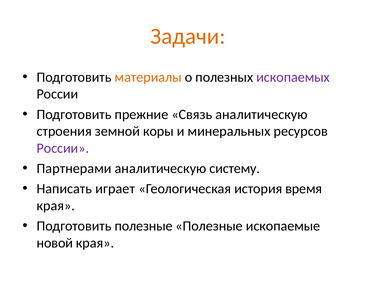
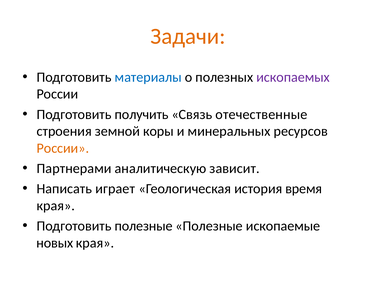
материалы colour: orange -> blue
прежние: прежние -> получить
Связь аналитическую: аналитическую -> отечественные
России at (63, 148) colour: purple -> orange
систему: систему -> зависит
новой: новой -> новых
